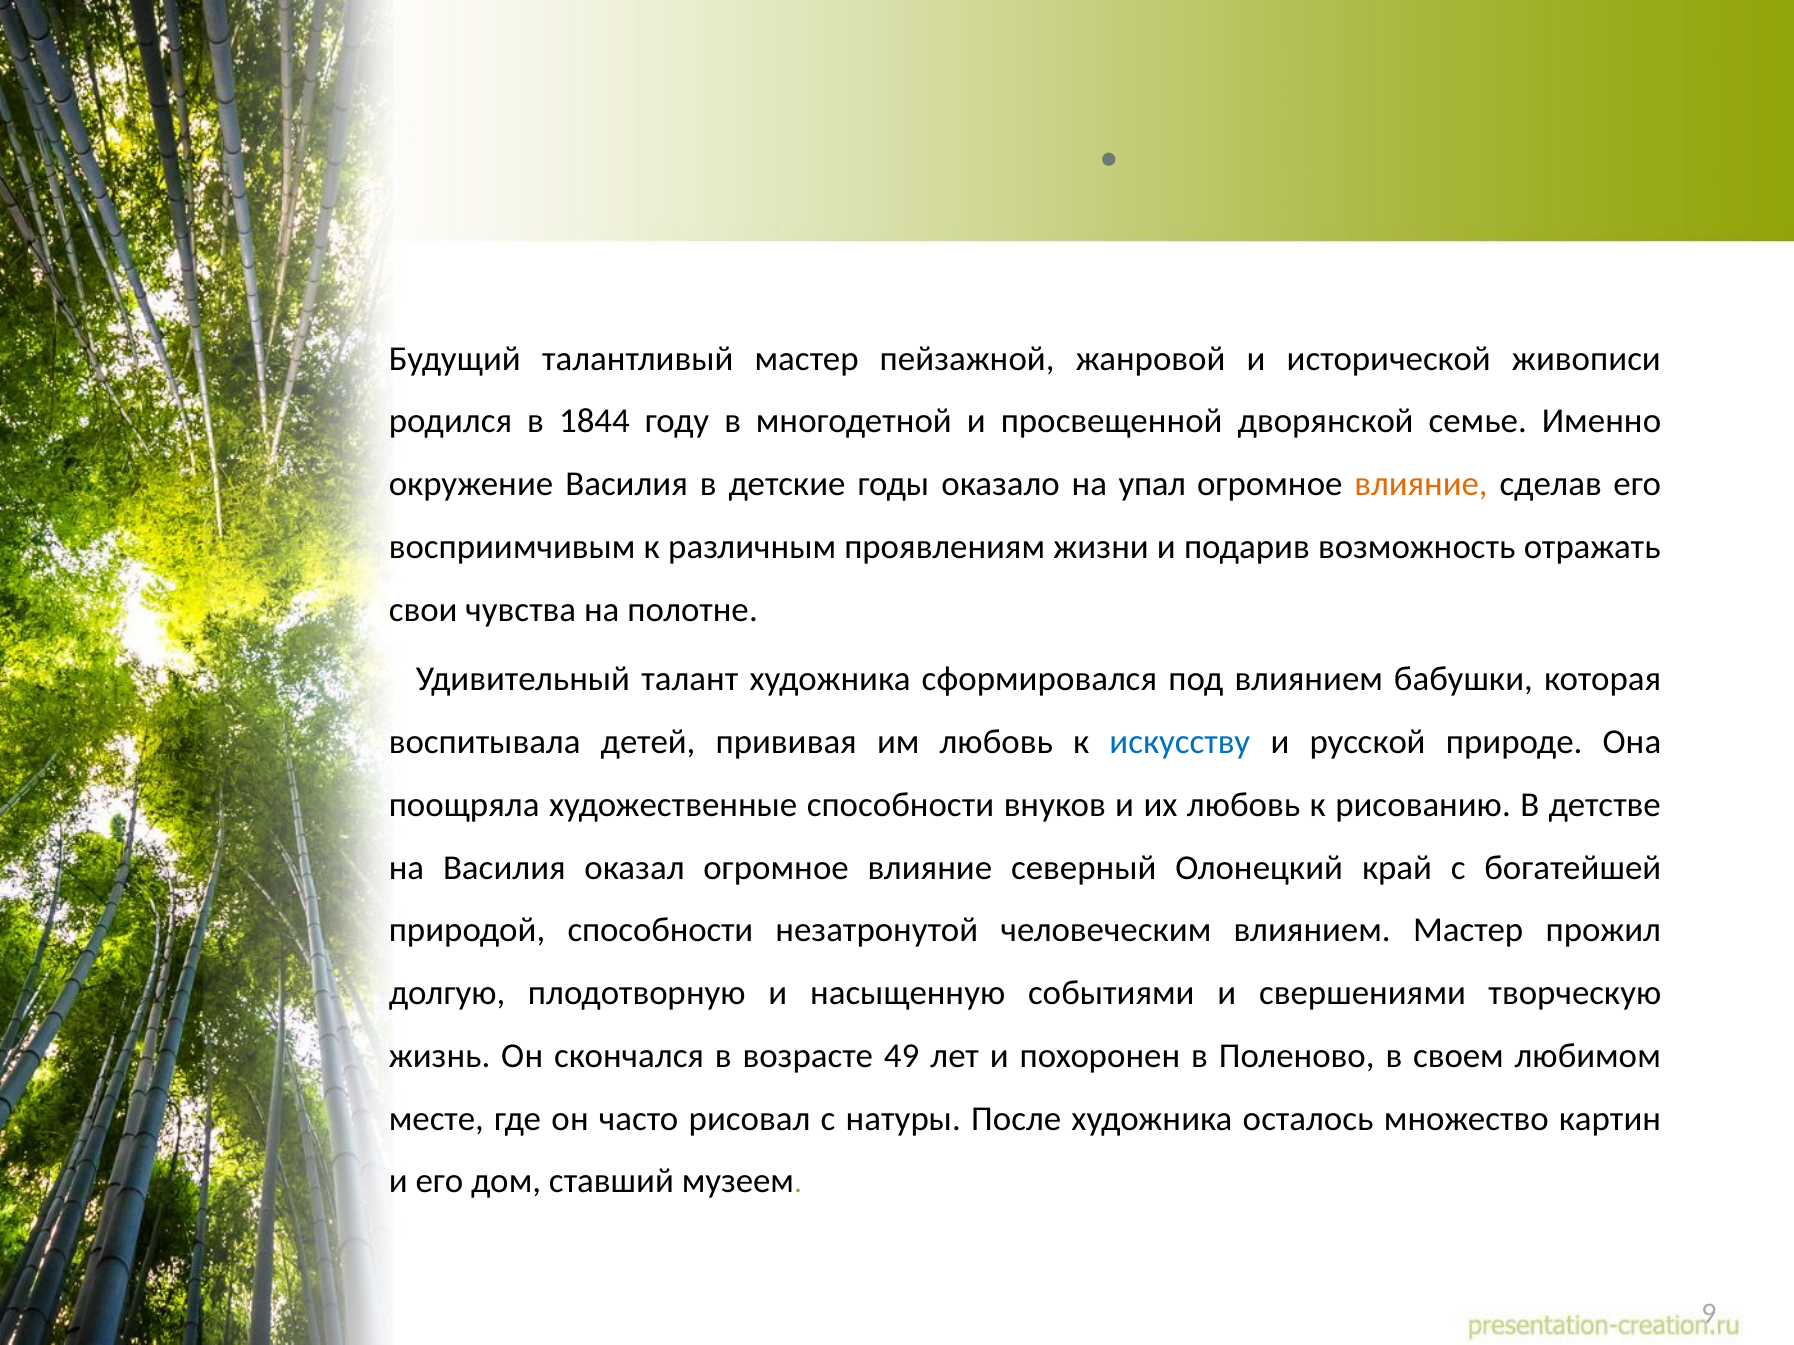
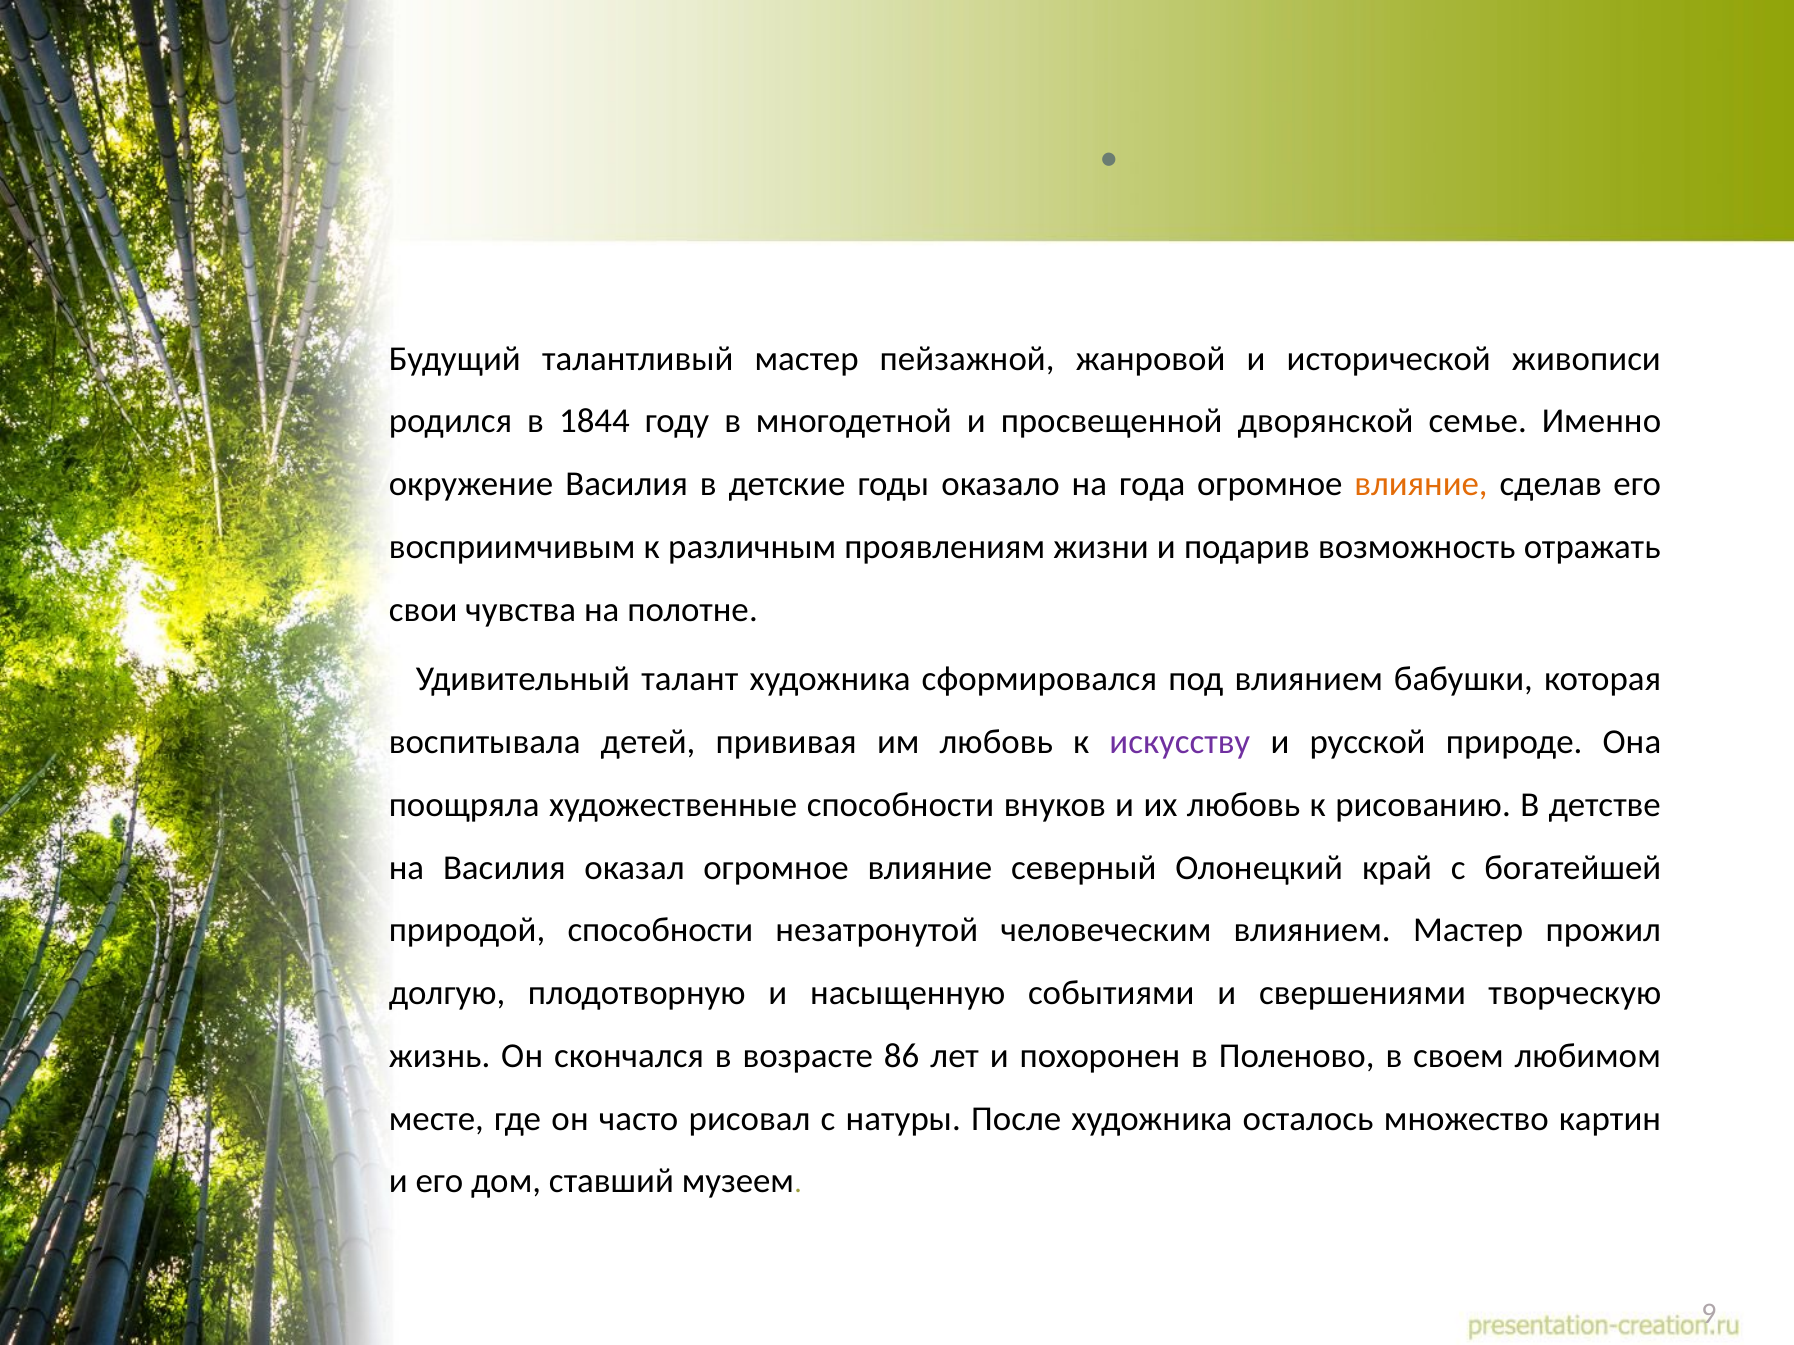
упал: упал -> года
искусству colour: blue -> purple
49: 49 -> 86
